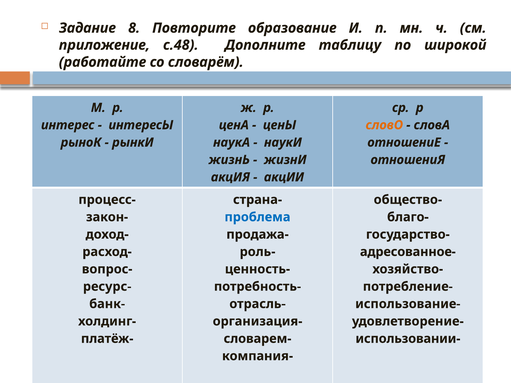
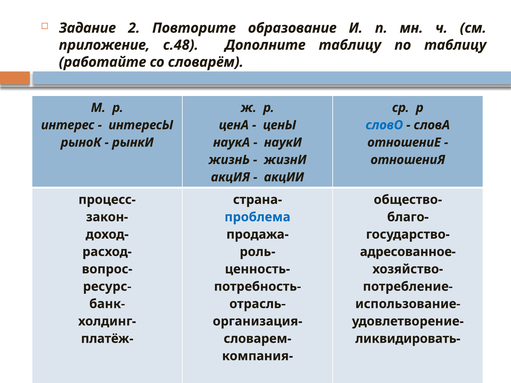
8: 8 -> 2
по широкой: широкой -> таблицу
словО colour: orange -> blue
использовании-: использовании- -> ликвидировать-
